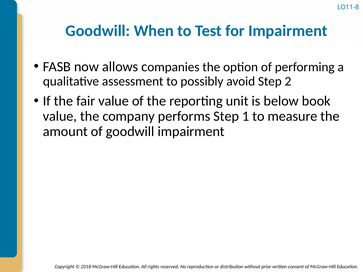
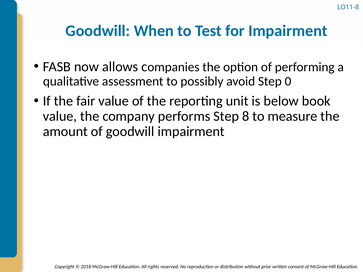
2: 2 -> 0
1: 1 -> 8
